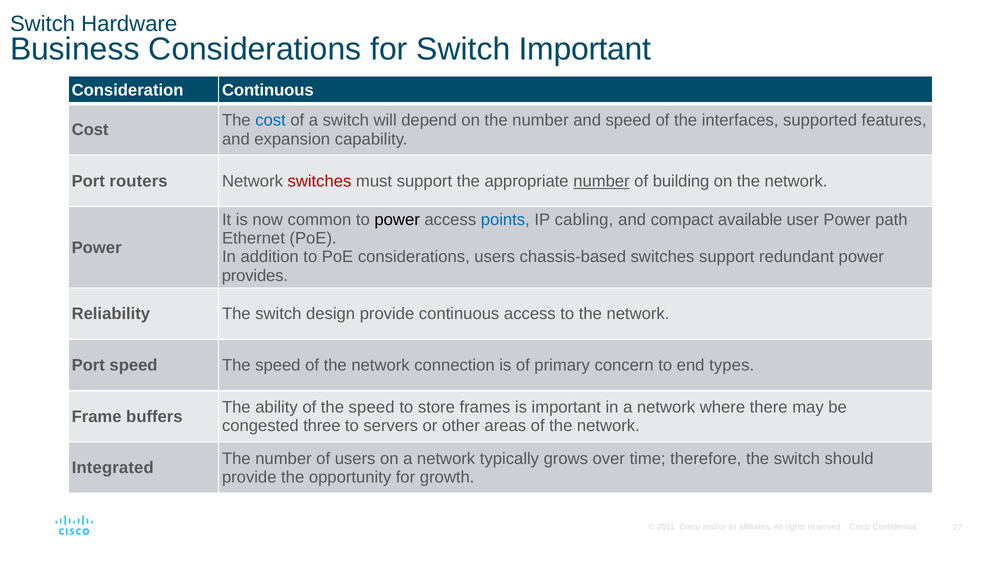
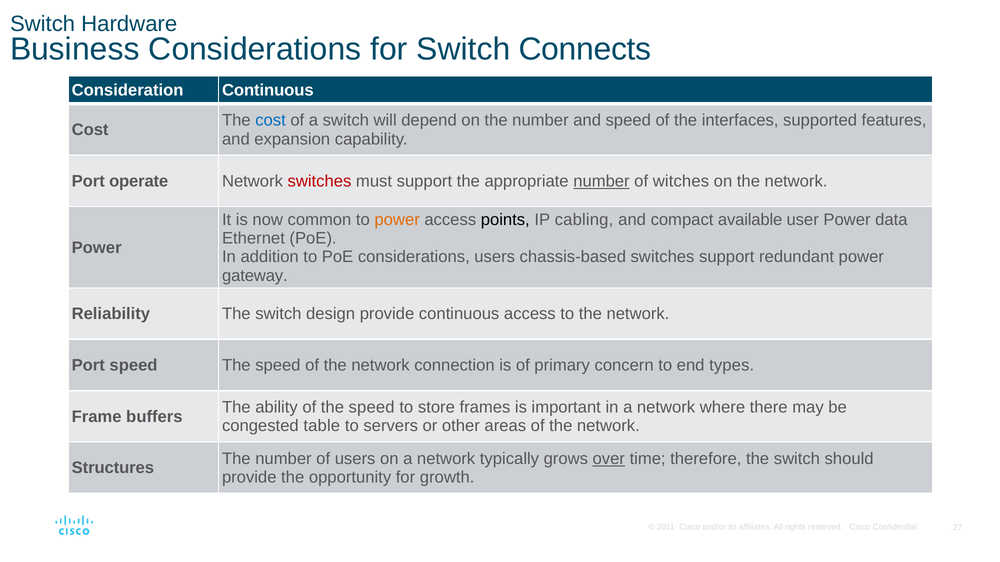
Switch Important: Important -> Connects
routers: routers -> operate
building: building -> witches
power at (397, 220) colour: black -> orange
points colour: blue -> black
path: path -> data
provides: provides -> gateway
three: three -> table
over underline: none -> present
Integrated: Integrated -> Structures
